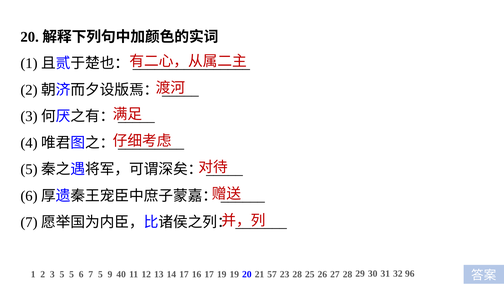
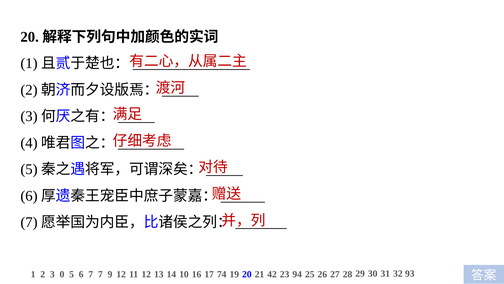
3 5: 5 -> 0
7 5: 5 -> 7
9 40: 40 -> 12
14 17: 17 -> 10
17 19: 19 -> 74
57: 57 -> 42
23 28: 28 -> 94
96: 96 -> 93
